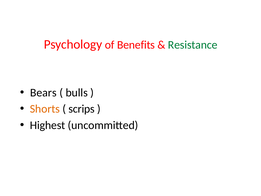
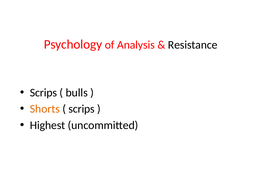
Benefits: Benefits -> Analysis
Resistance colour: green -> black
Bears at (43, 93): Bears -> Scrips
